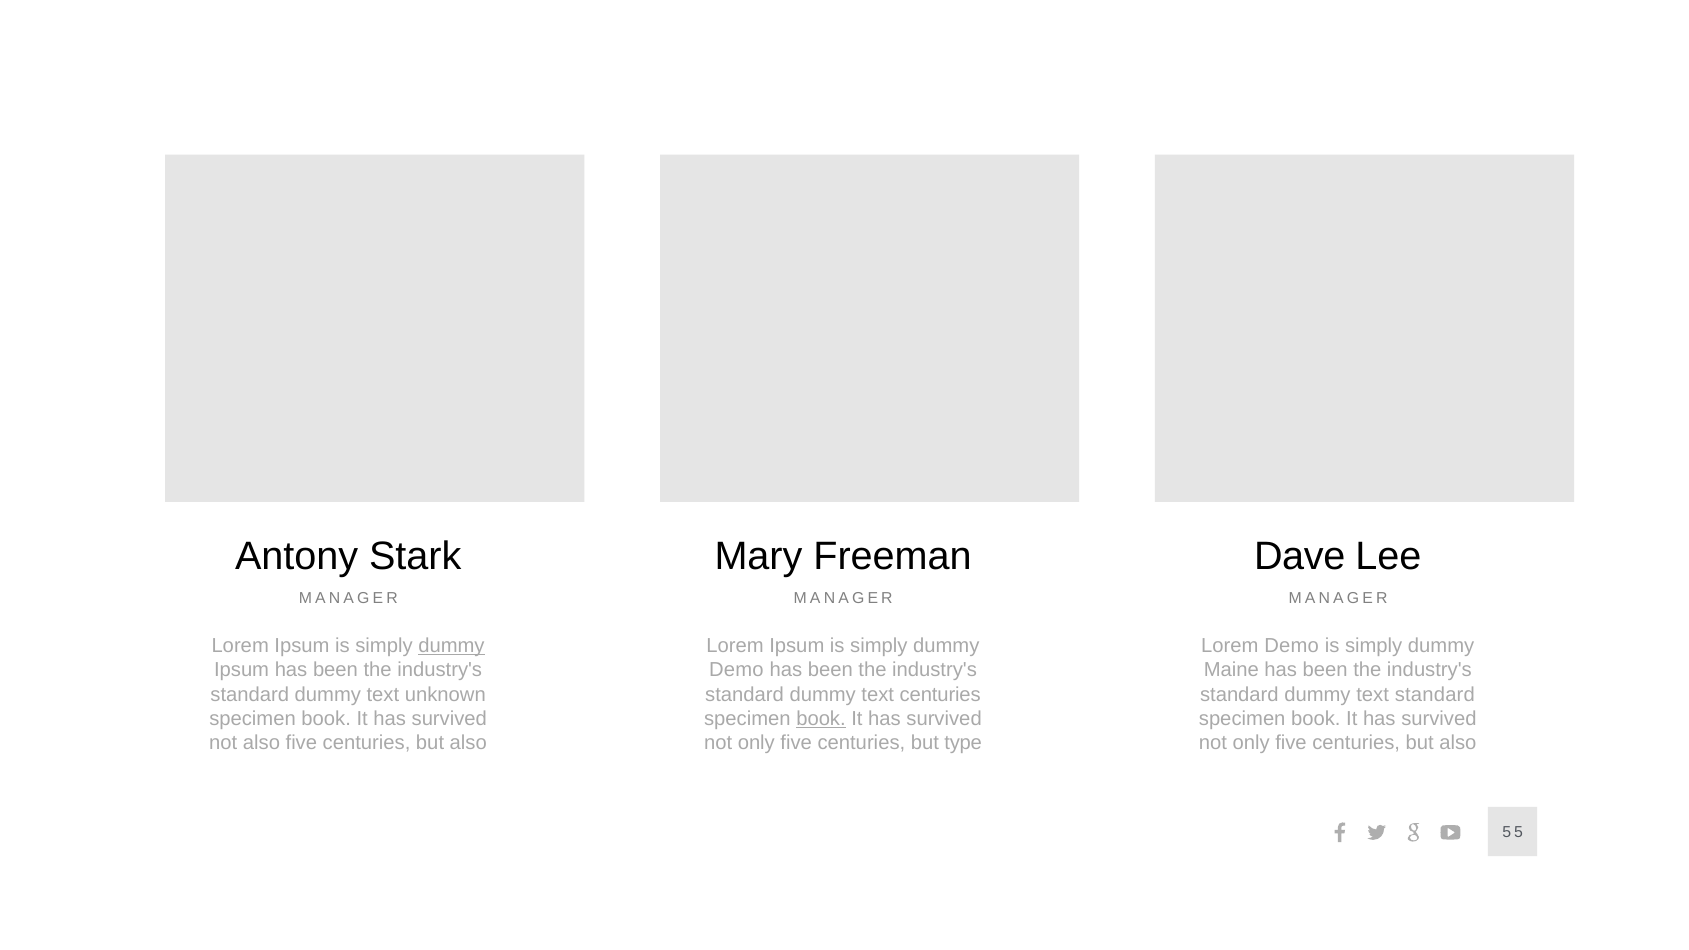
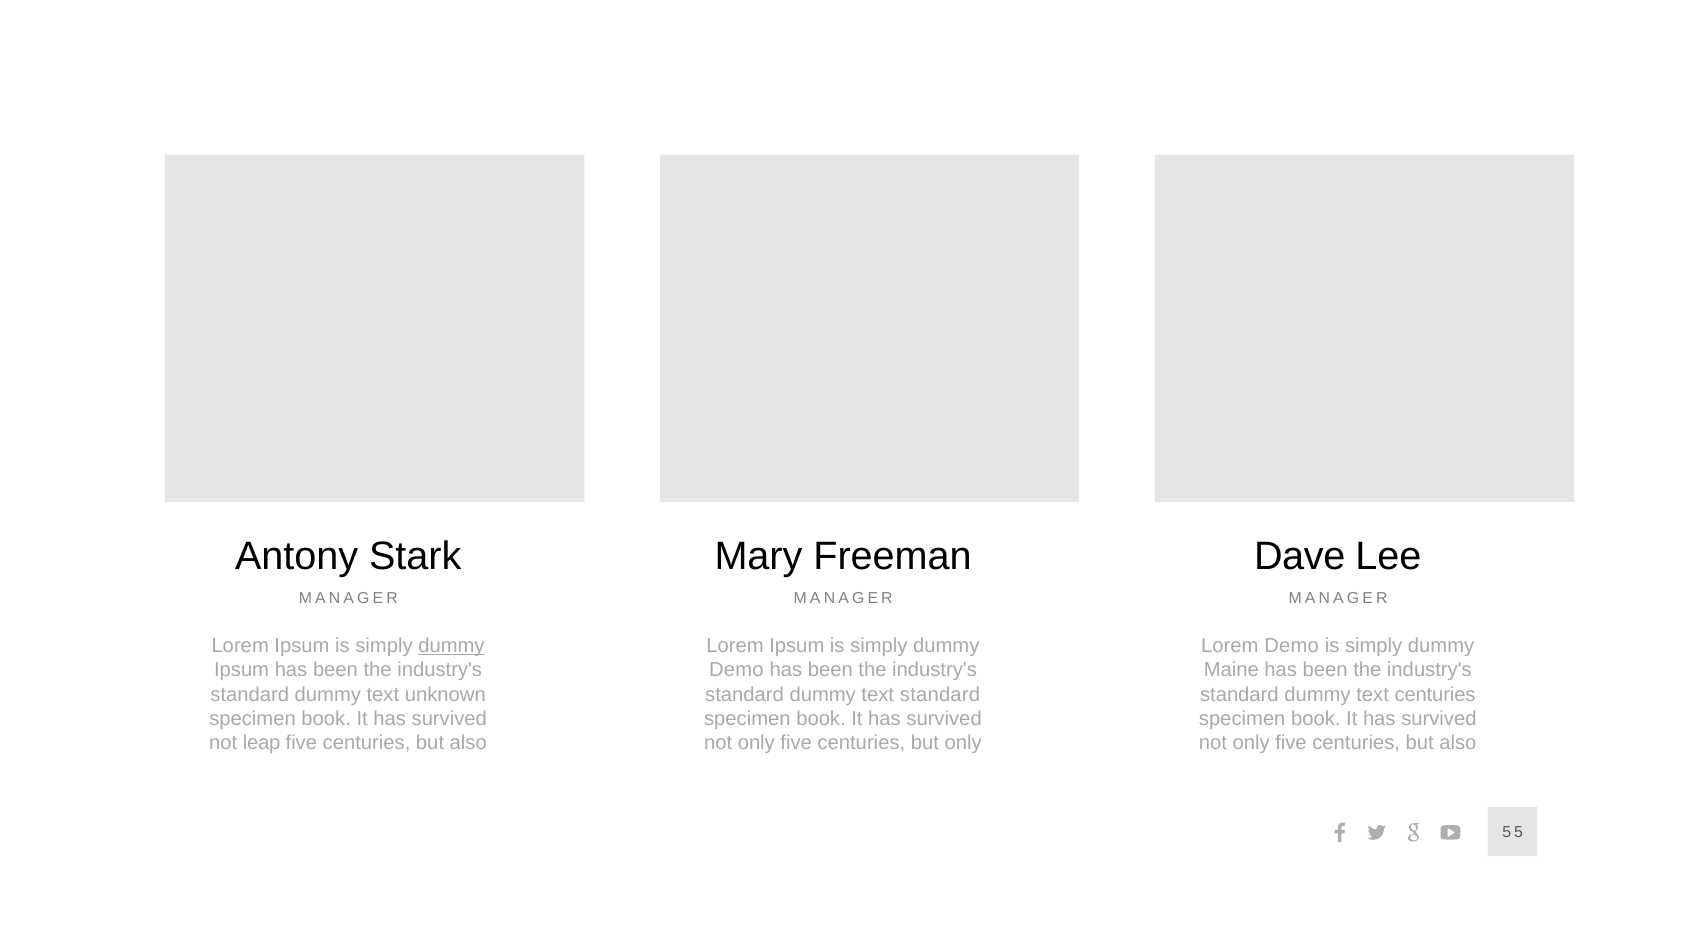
text centuries: centuries -> standard
text standard: standard -> centuries
book at (821, 719) underline: present -> none
not also: also -> leap
but type: type -> only
